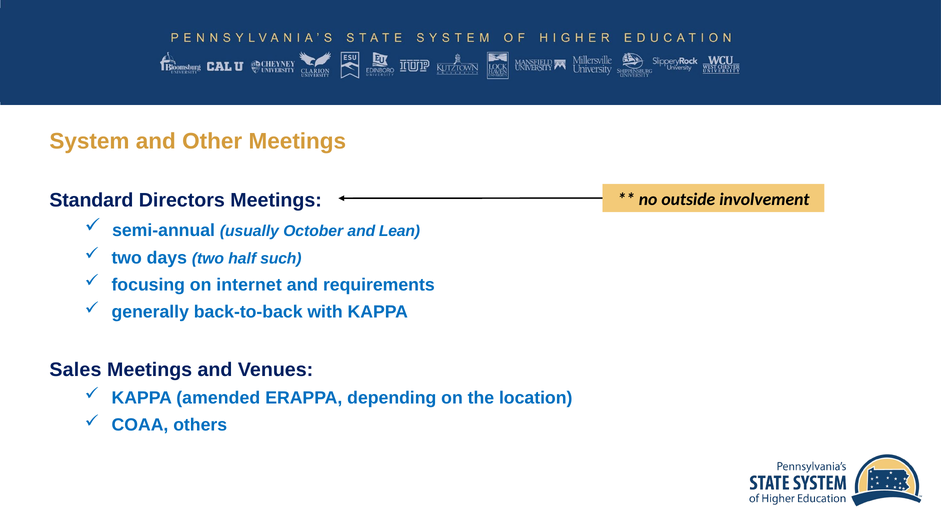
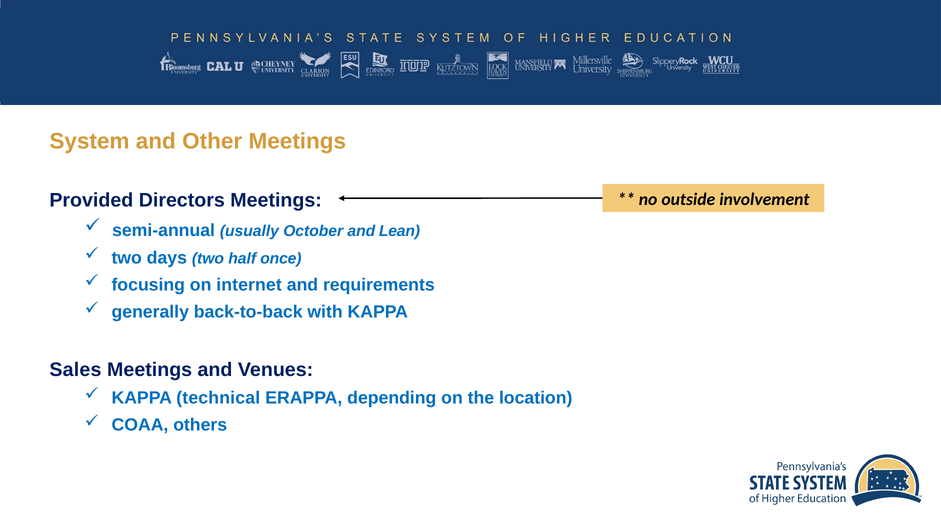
Standard: Standard -> Provided
such: such -> once
amended: amended -> technical
